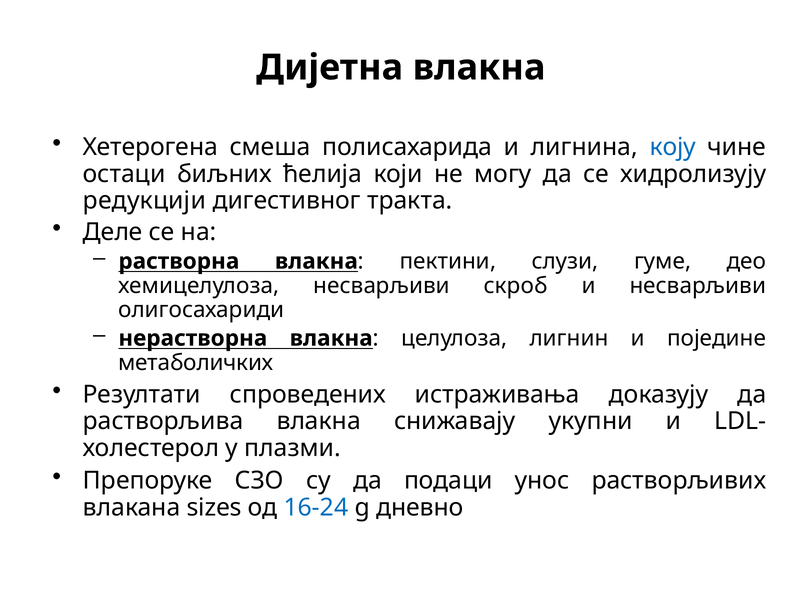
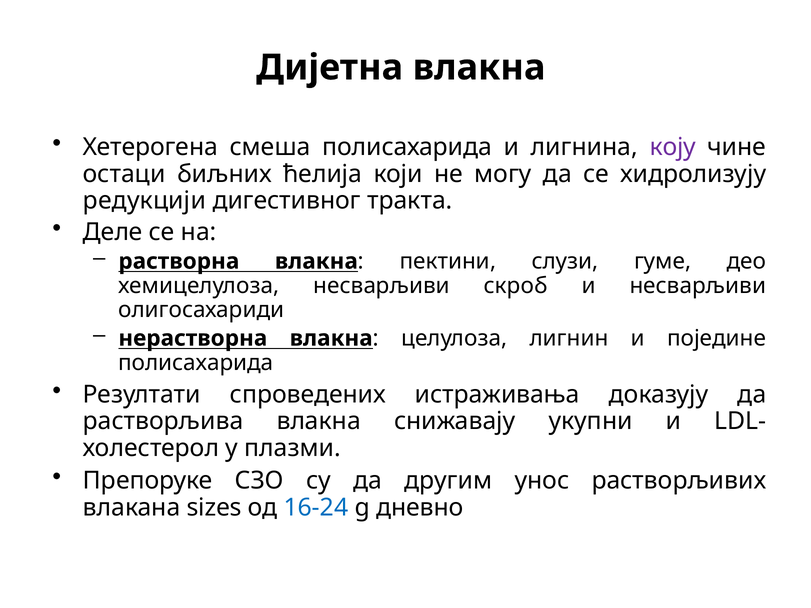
коју colour: blue -> purple
метаболичких at (196, 363): метаболичких -> полисахарида
подаци: подаци -> другим
